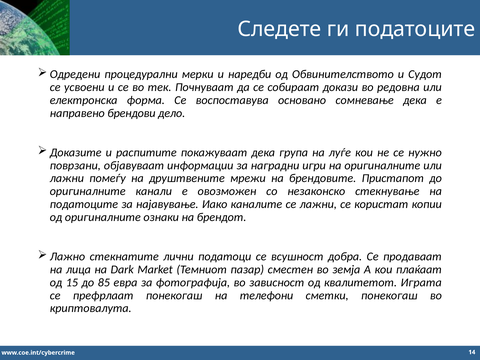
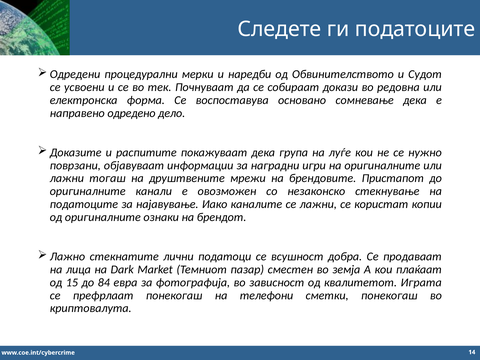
брендови: брендови -> одредено
помеѓу: помеѓу -> тогаш
85: 85 -> 84
